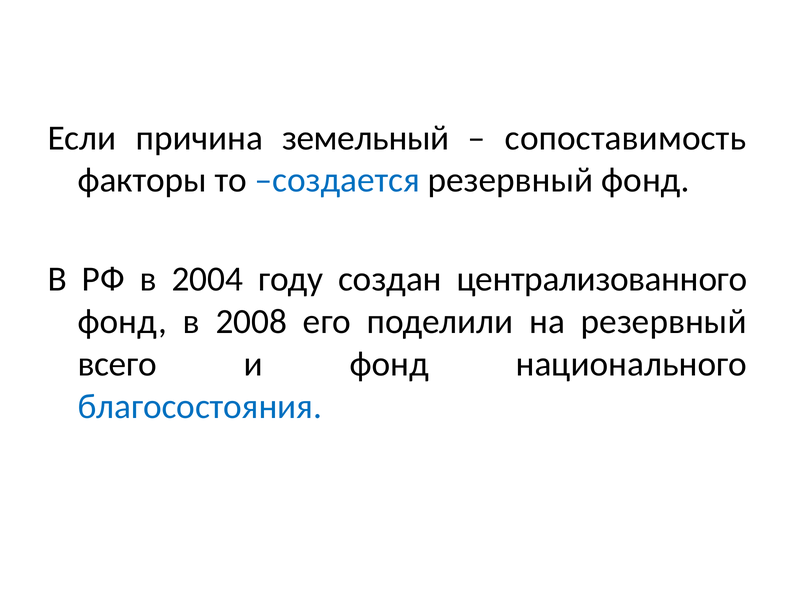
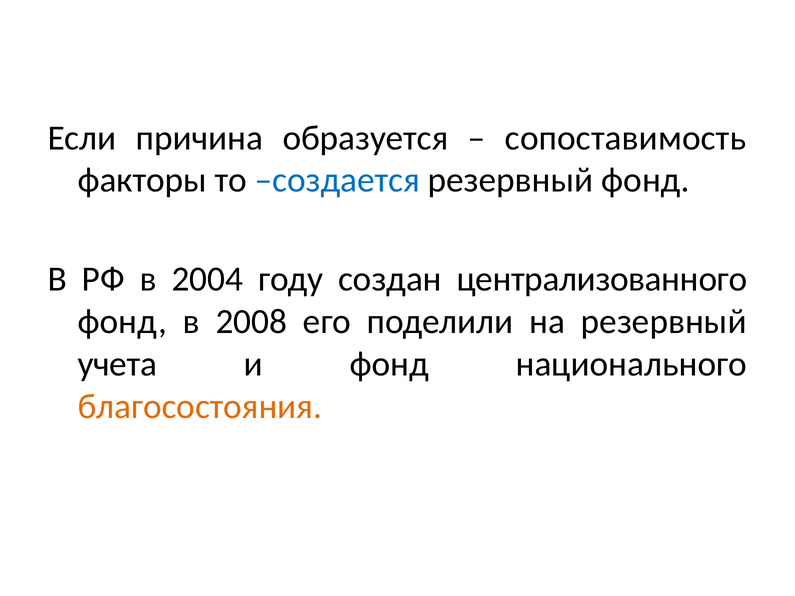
земельный: земельный -> образуется
всего: всего -> учета
благосостояния colour: blue -> orange
